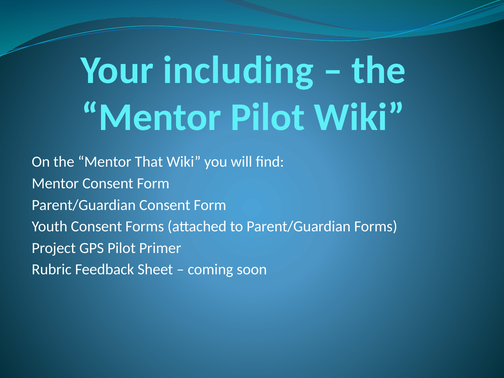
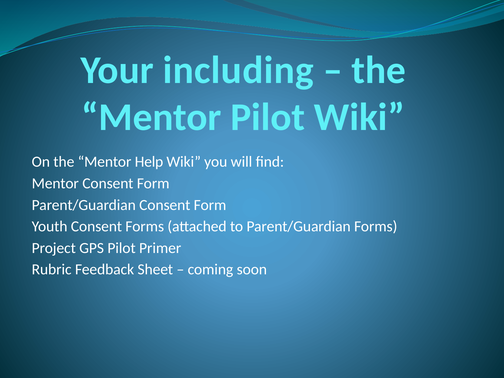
That: That -> Help
